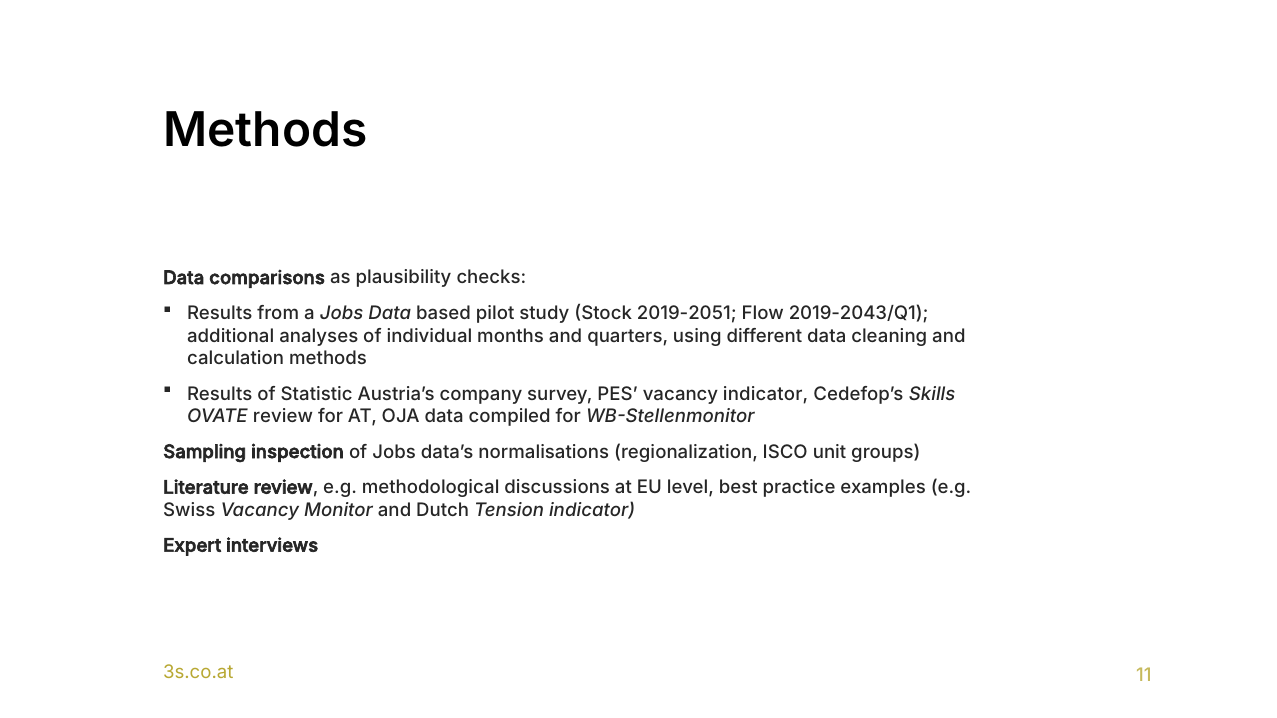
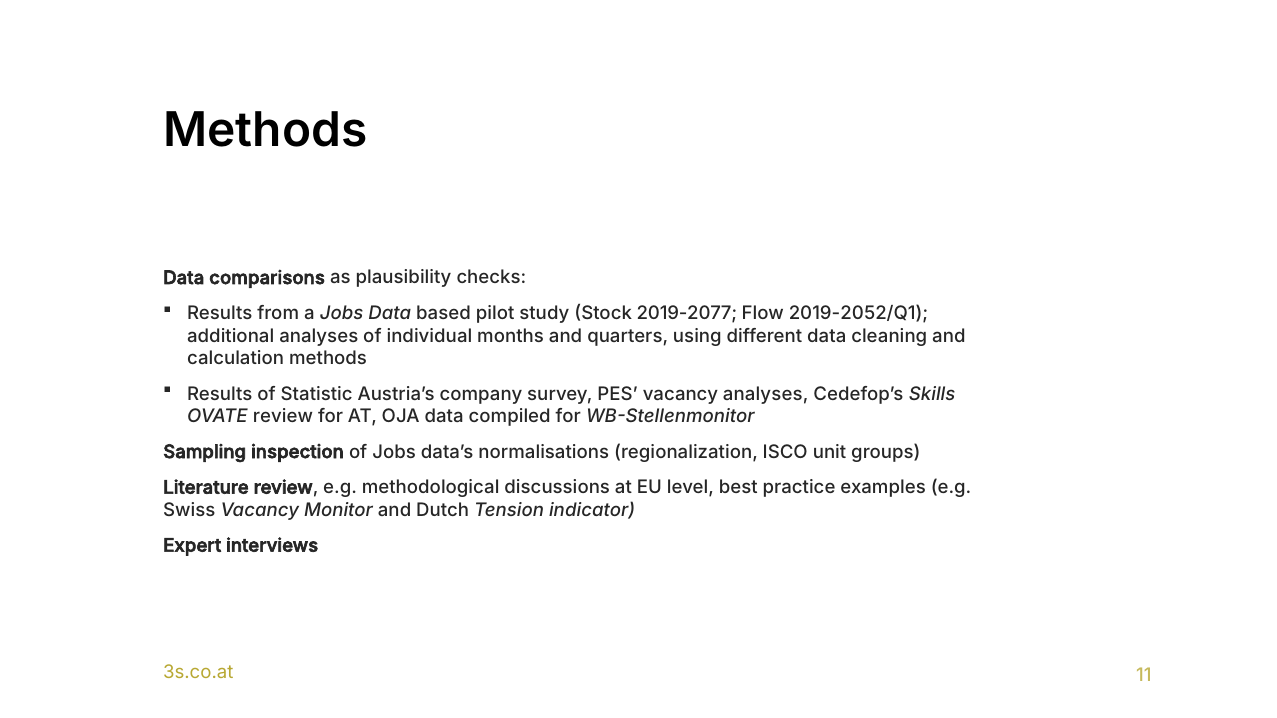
2019-2051: 2019-2051 -> 2019-2077
2019-2043/Q1: 2019-2043/Q1 -> 2019-2052/Q1
vacancy indicator: indicator -> analyses
